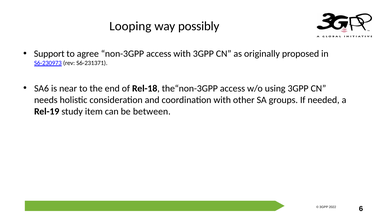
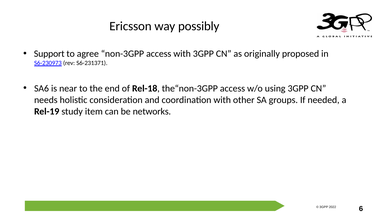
Looping: Looping -> Ericsson
between: between -> networks
